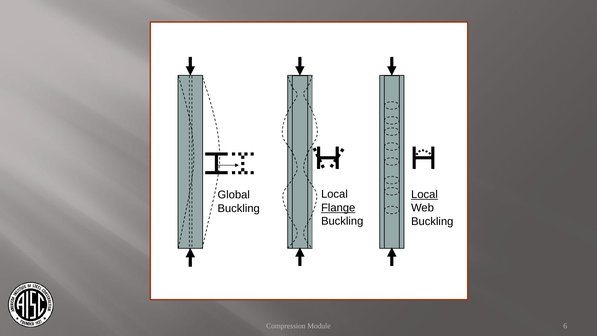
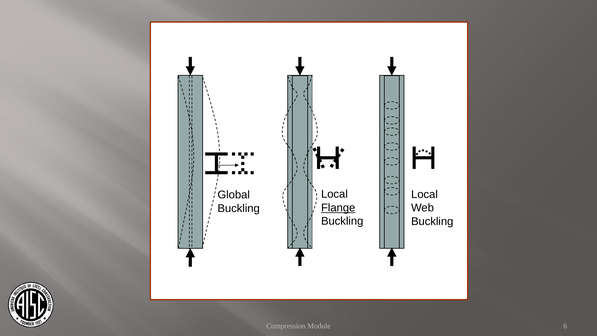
Local at (424, 194) underline: present -> none
